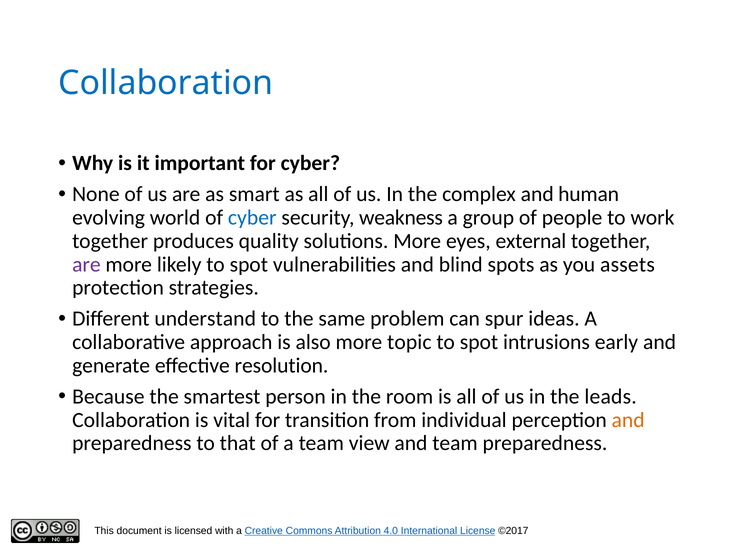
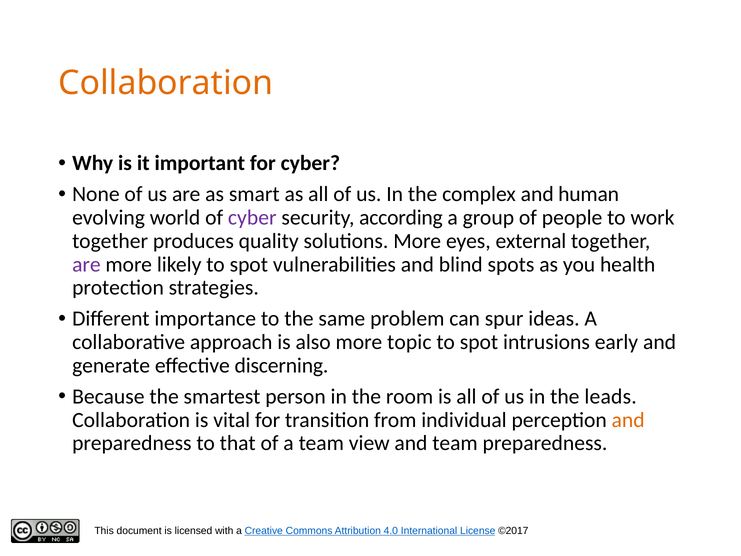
Collaboration at (166, 83) colour: blue -> orange
cyber at (252, 218) colour: blue -> purple
weakness: weakness -> according
assets: assets -> health
understand: understand -> importance
resolution: resolution -> discerning
